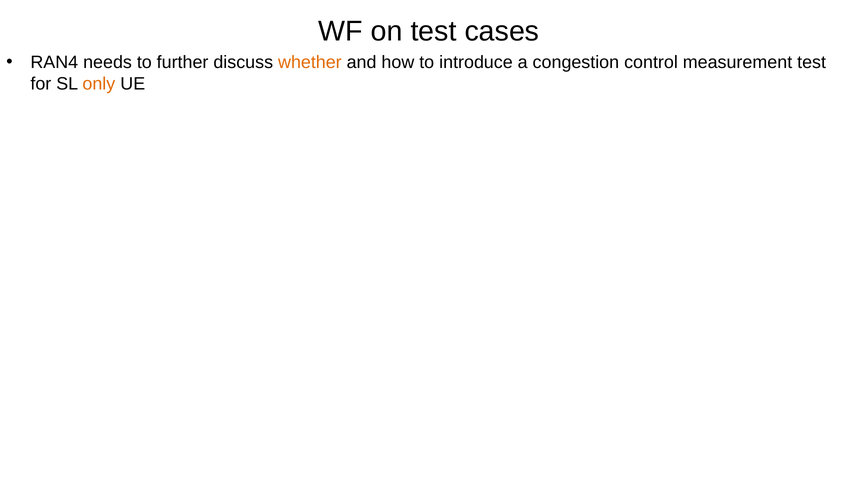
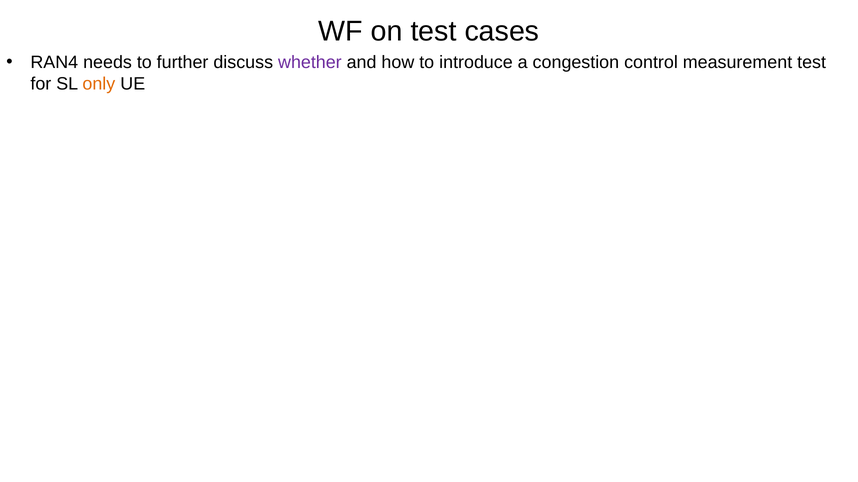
whether colour: orange -> purple
